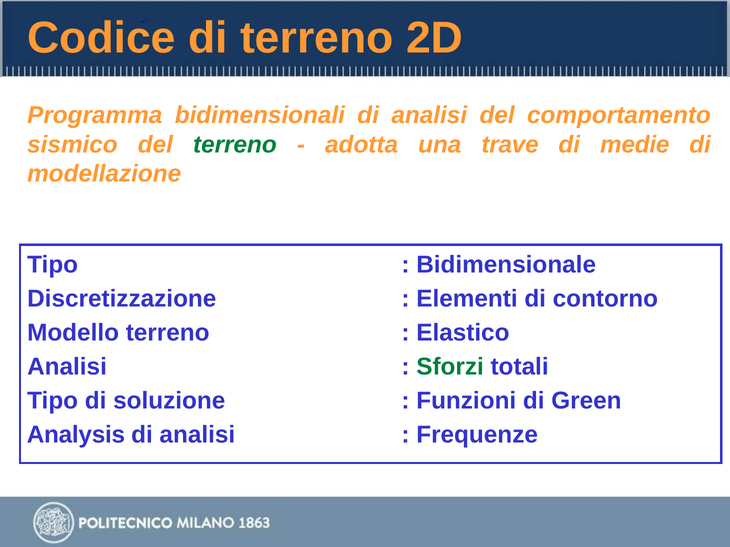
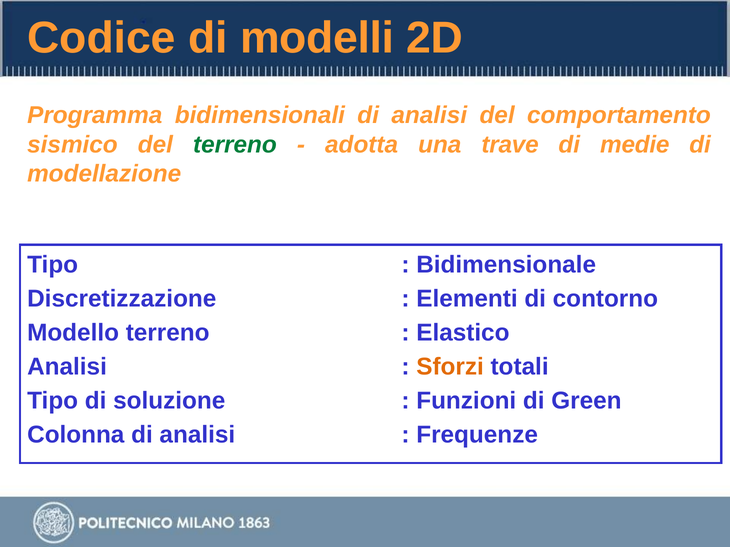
di terreno: terreno -> modelli
Sforzi colour: green -> orange
Analysis: Analysis -> Colonna
